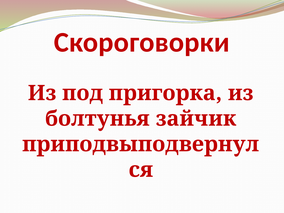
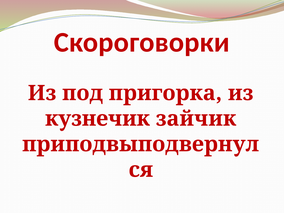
болтунья: болтунья -> кузнечик
